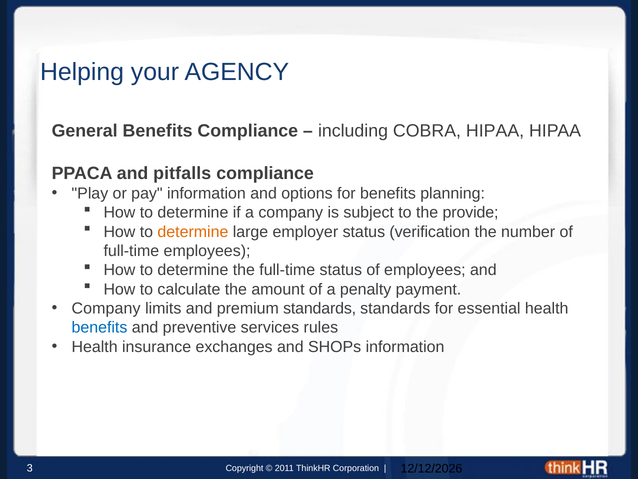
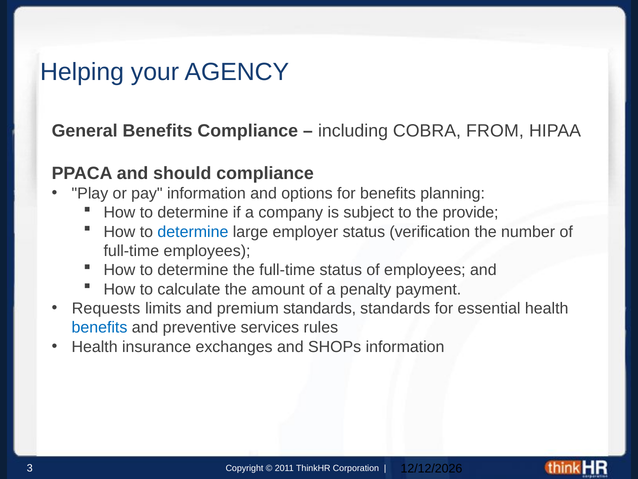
COBRA HIPAA: HIPAA -> FROM
pitfalls: pitfalls -> should
determine at (193, 232) colour: orange -> blue
Company at (106, 308): Company -> Requests
